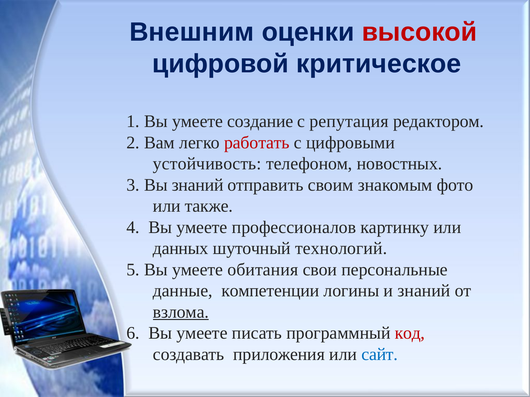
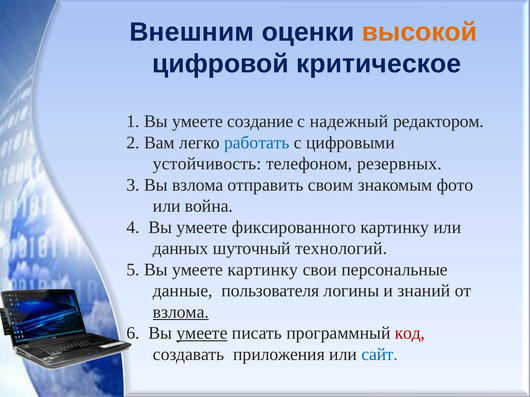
высокой colour: red -> orange
репутация: репутация -> надежный
работать colour: red -> blue
новостных: новостных -> резервных
Вы знаний: знаний -> взлома
также: также -> война
профессионалов: профессионалов -> фиксированного
умеете обитания: обитания -> картинку
компетенции: компетенции -> пользователя
умеете at (202, 334) underline: none -> present
